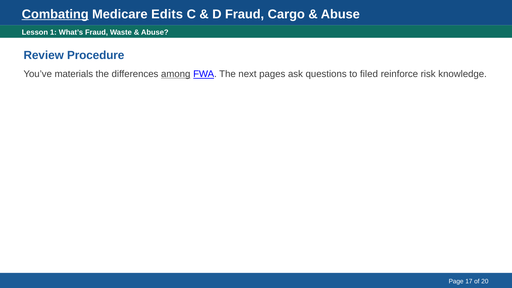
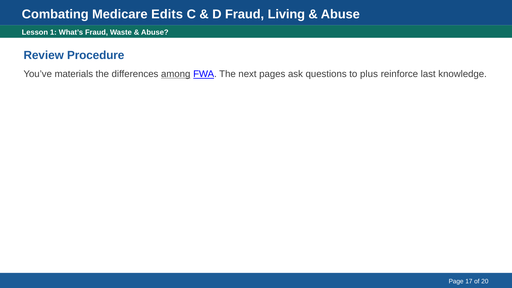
Combating underline: present -> none
Cargo: Cargo -> Living
filed: filed -> plus
risk: risk -> last
